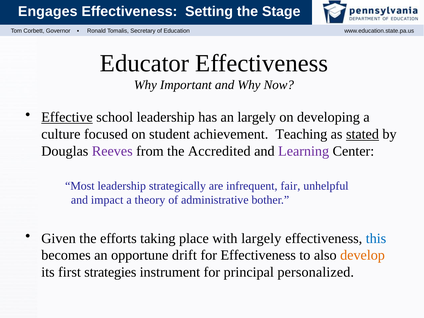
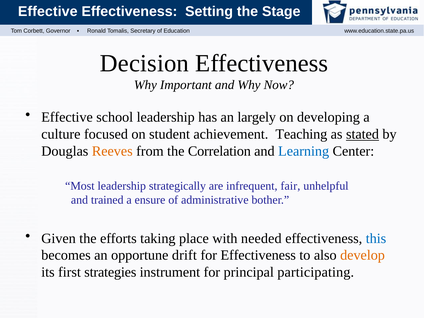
Engages at (48, 12): Engages -> Effective
Educator: Educator -> Decision
Effective at (67, 117) underline: present -> none
Reeves colour: purple -> orange
Accredited: Accredited -> Correlation
Learning colour: purple -> blue
impact: impact -> trained
theory: theory -> ensure
with largely: largely -> needed
personalized: personalized -> participating
